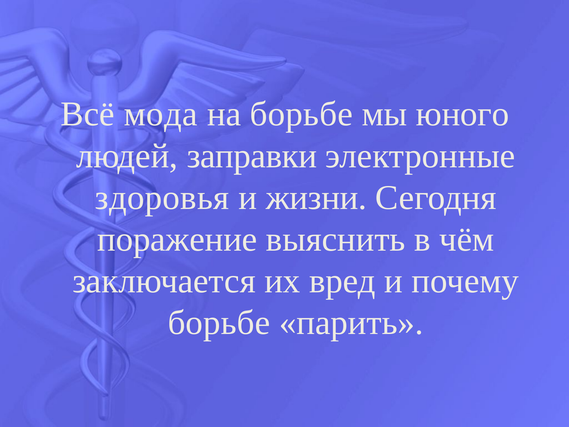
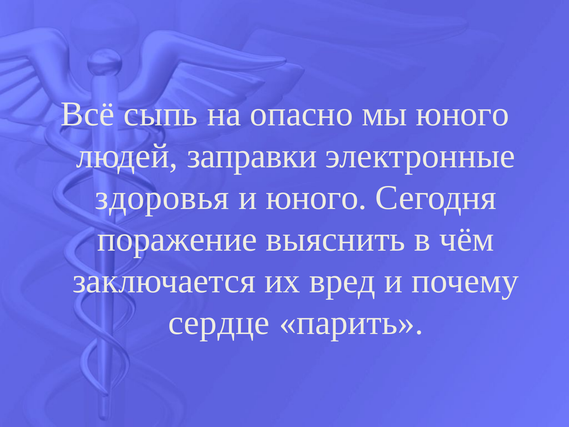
мода: мода -> сыпь
на борьбе: борьбе -> опасно
и жизни: жизни -> юного
борьбе at (219, 323): борьбе -> сердце
